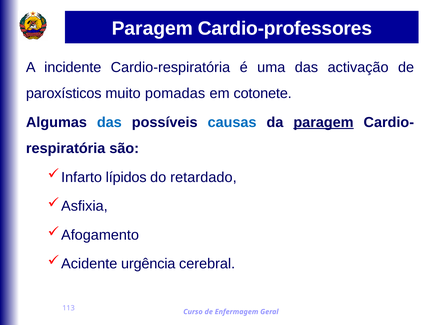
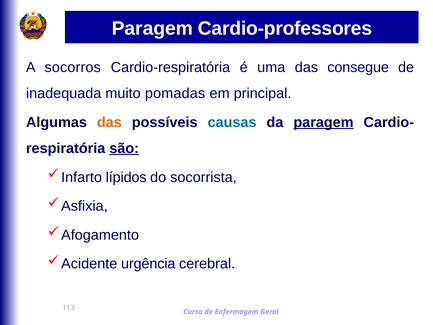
incidente: incidente -> socorros
activação: activação -> consegue
paroxísticos: paroxísticos -> inadequada
cotonete: cotonete -> principal
das at (109, 122) colour: blue -> orange
são underline: none -> present
retardado: retardado -> socorrista
